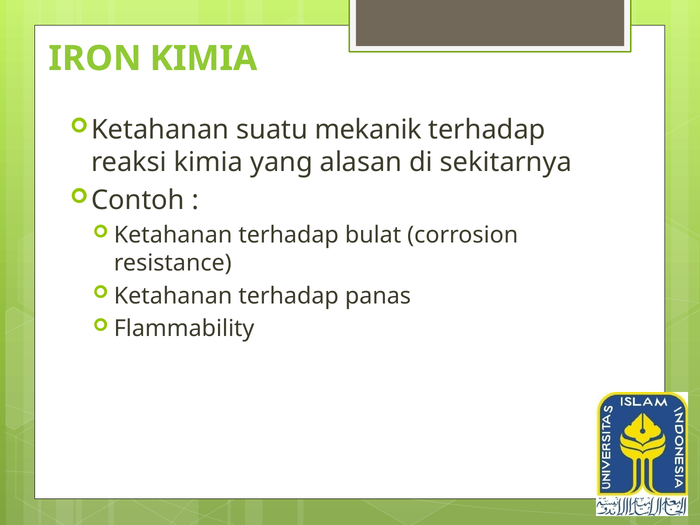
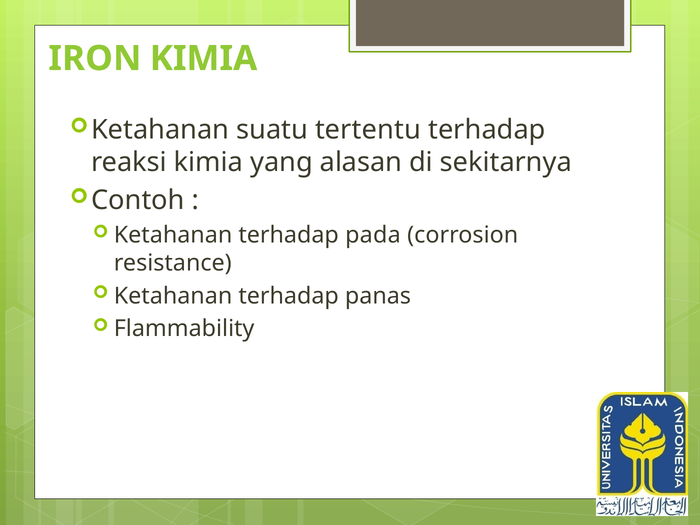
mekanik: mekanik -> tertentu
bulat: bulat -> pada
